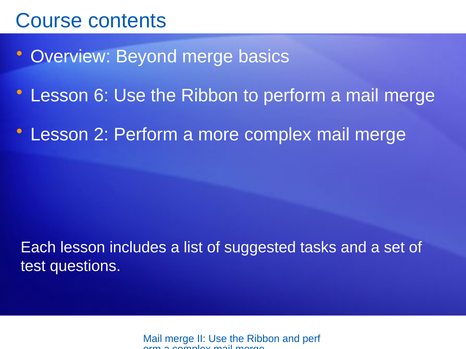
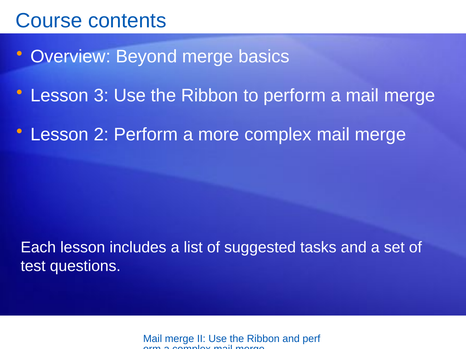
6: 6 -> 3
